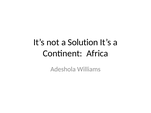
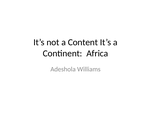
Solution: Solution -> Content
